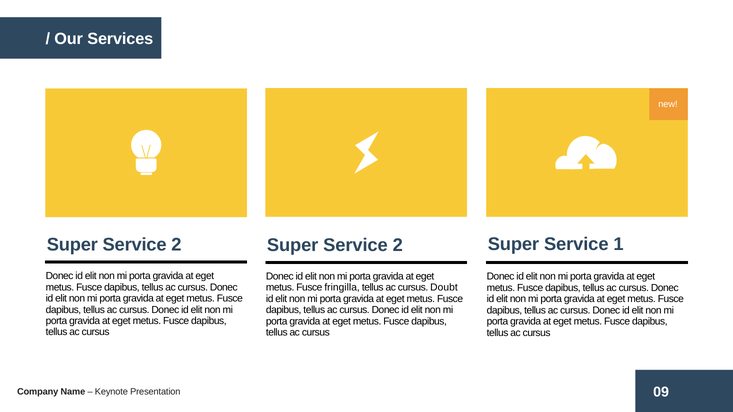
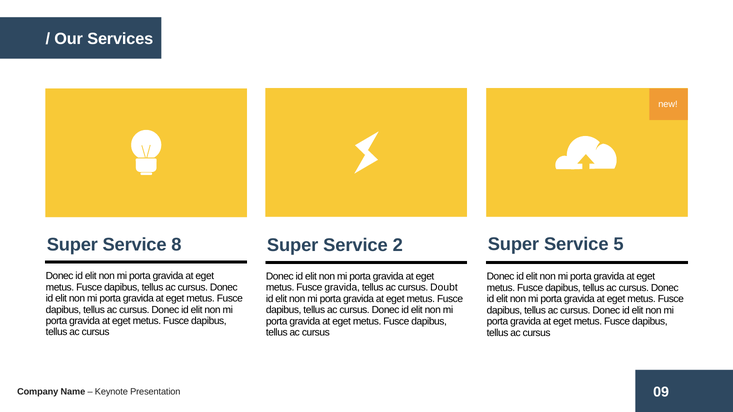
1: 1 -> 5
2 at (176, 245): 2 -> 8
Fusce fringilla: fringilla -> gravida
